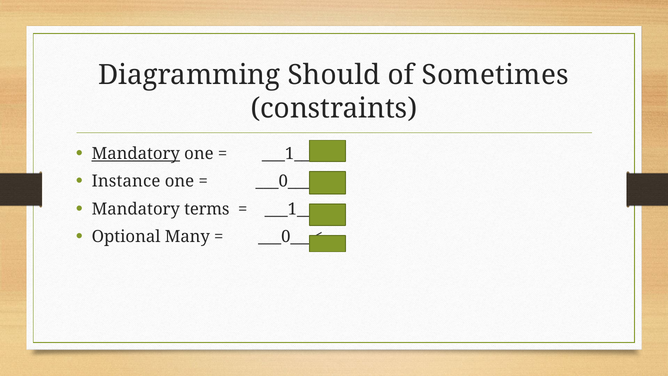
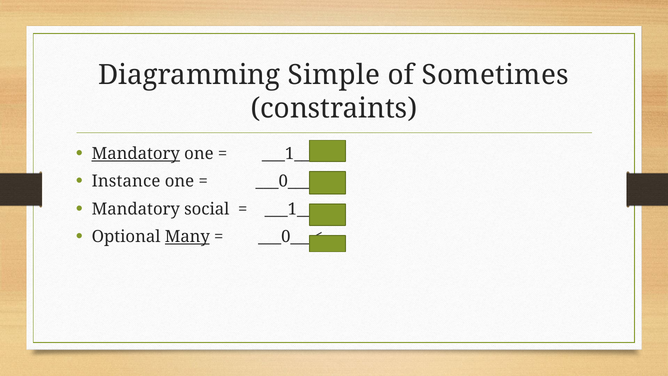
Should: Should -> Simple
terms: terms -> social
Many underline: none -> present
